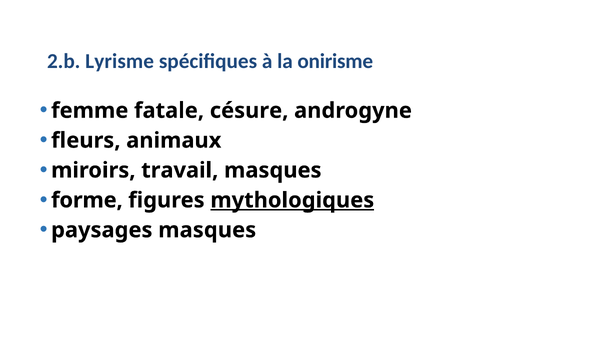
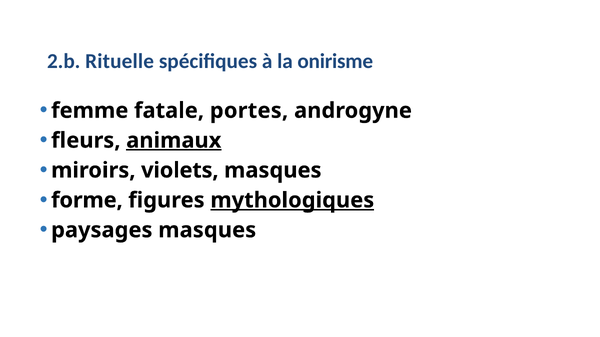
Lyrisme: Lyrisme -> Rituelle
césure: césure -> portes
animaux underline: none -> present
travail: travail -> violets
